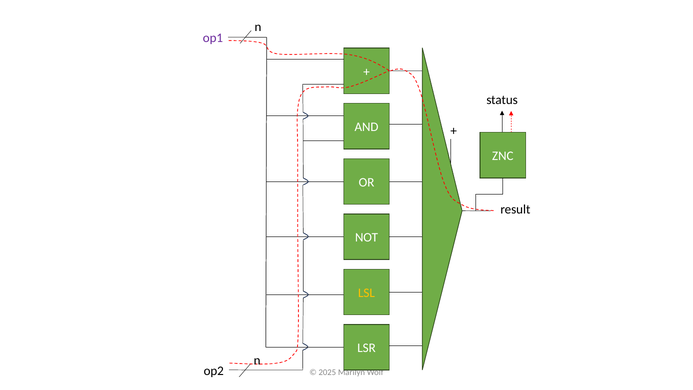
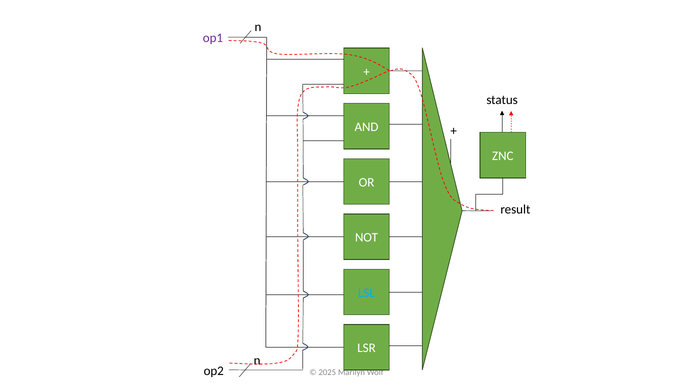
LSL colour: yellow -> light blue
